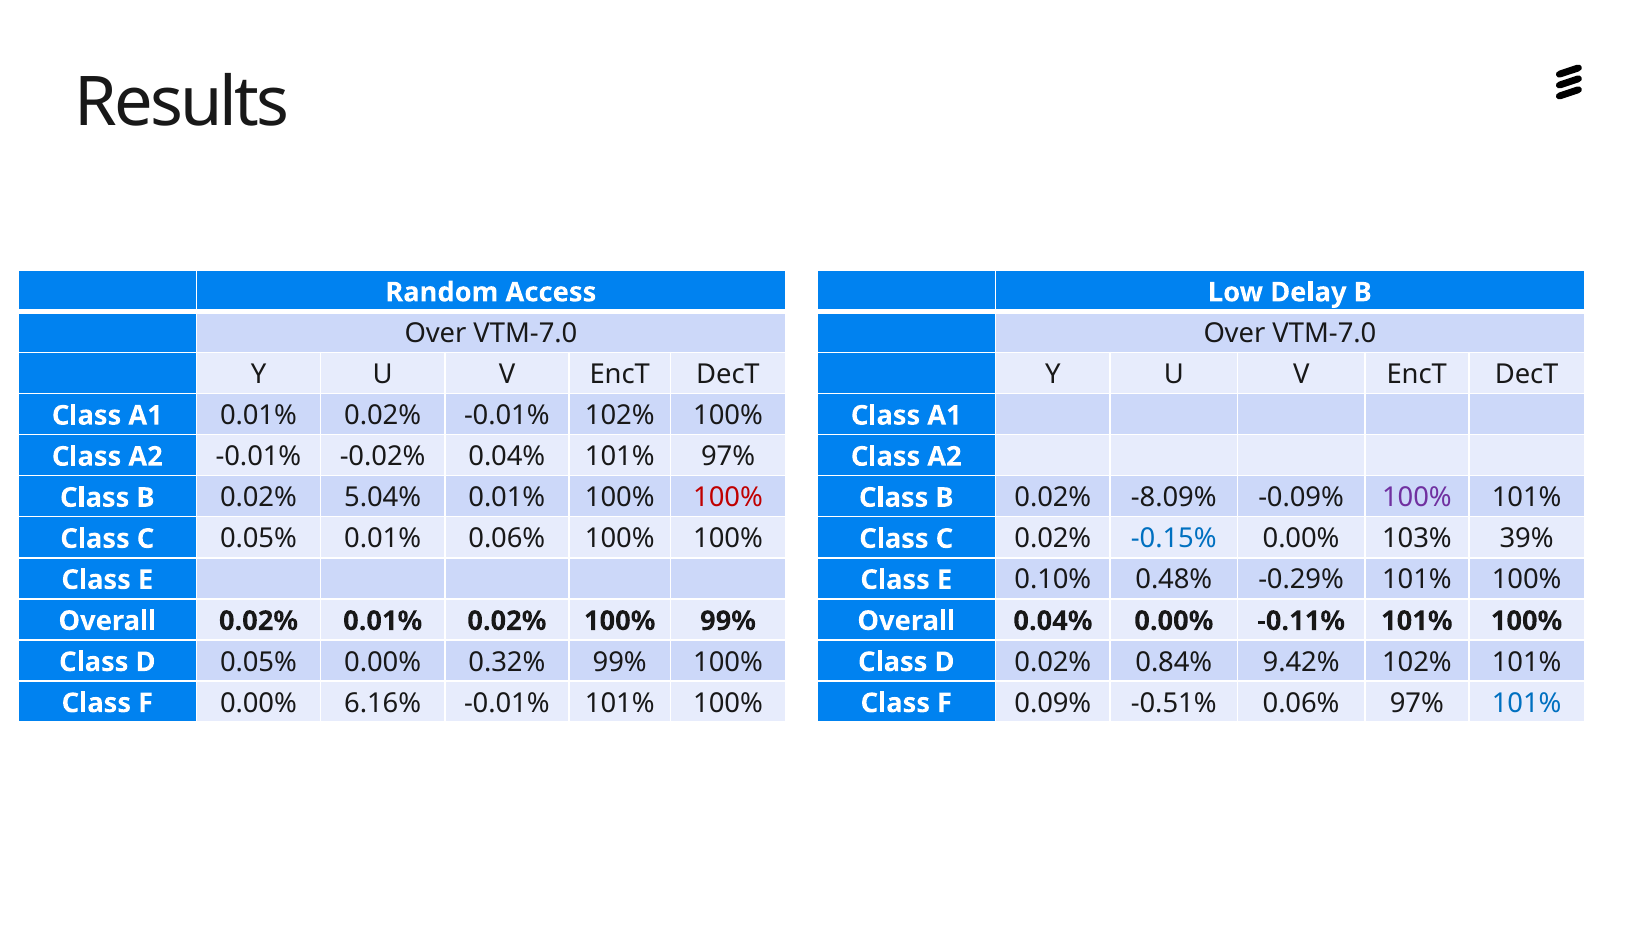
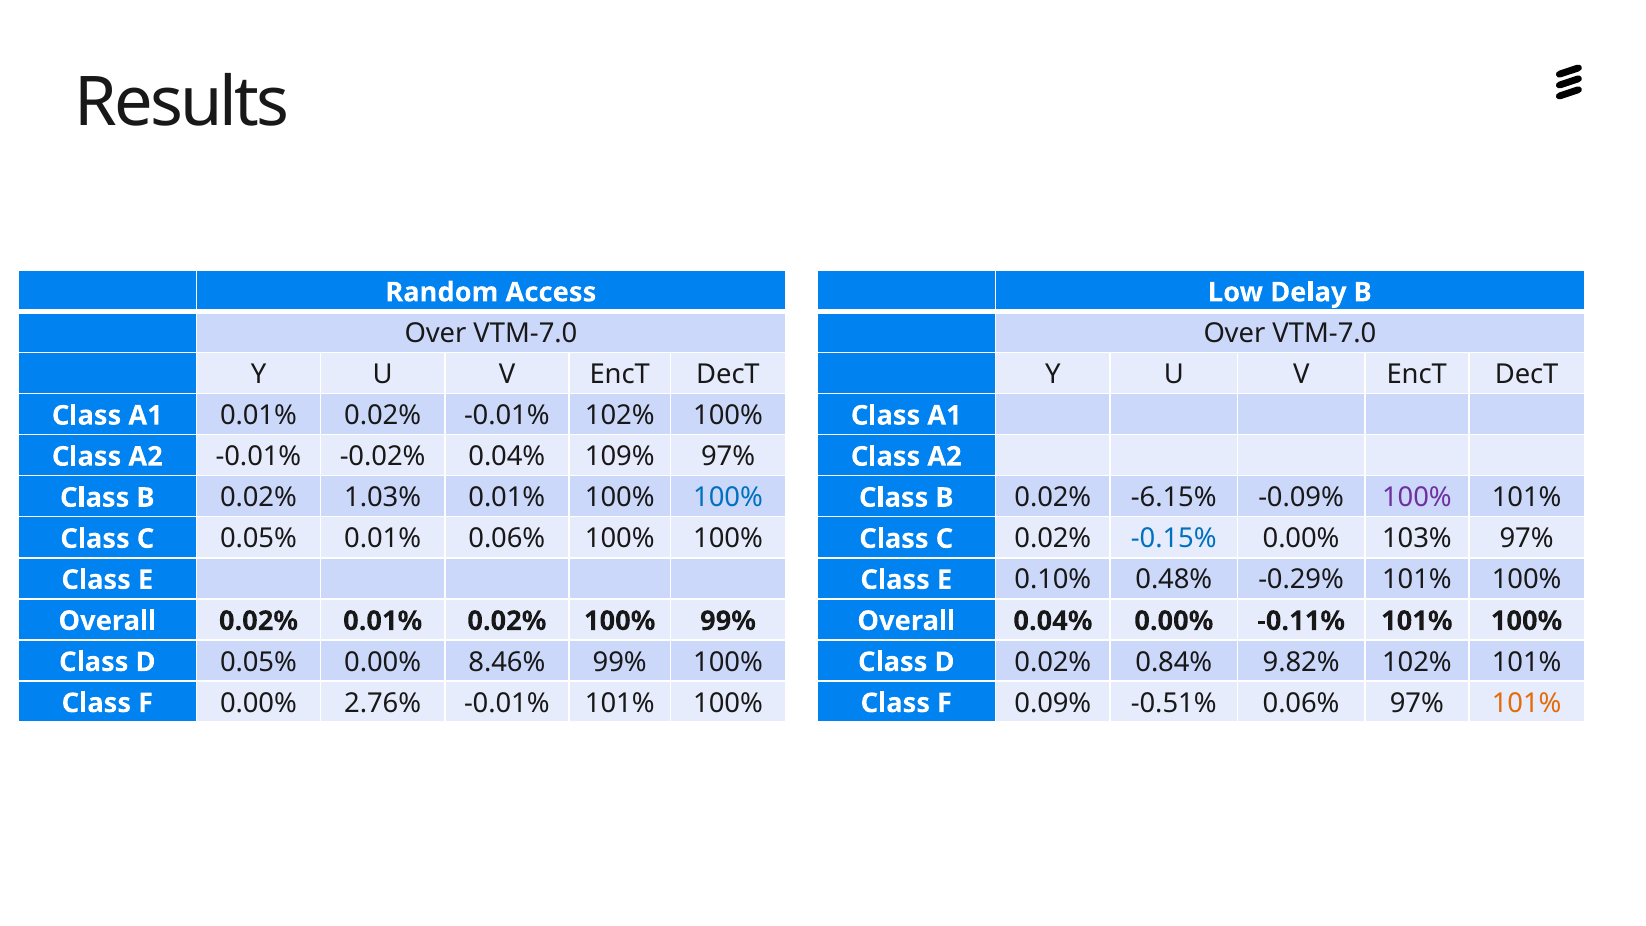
0.04% 101%: 101% -> 109%
5.04%: 5.04% -> 1.03%
100% at (728, 498) colour: red -> blue
-8.09%: -8.09% -> -6.15%
103% 39%: 39% -> 97%
0.32%: 0.32% -> 8.46%
9.42%: 9.42% -> 9.82%
6.16%: 6.16% -> 2.76%
101% at (1527, 703) colour: blue -> orange
